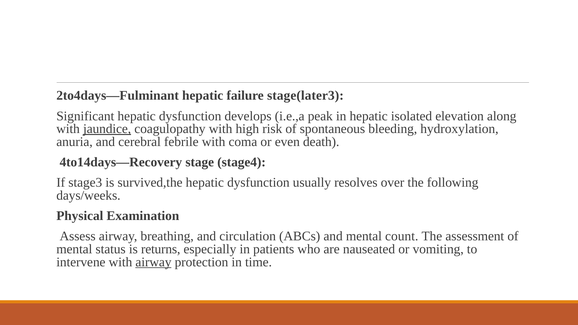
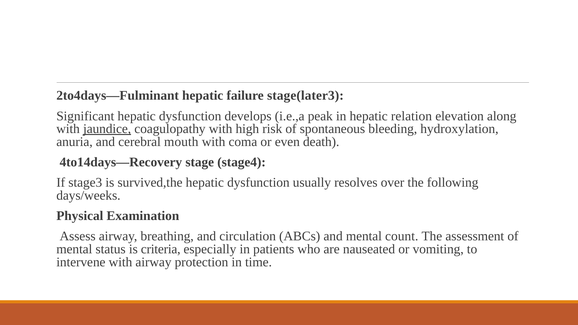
isolated: isolated -> relation
febrile: febrile -> mouth
returns: returns -> criteria
airway at (153, 262) underline: present -> none
